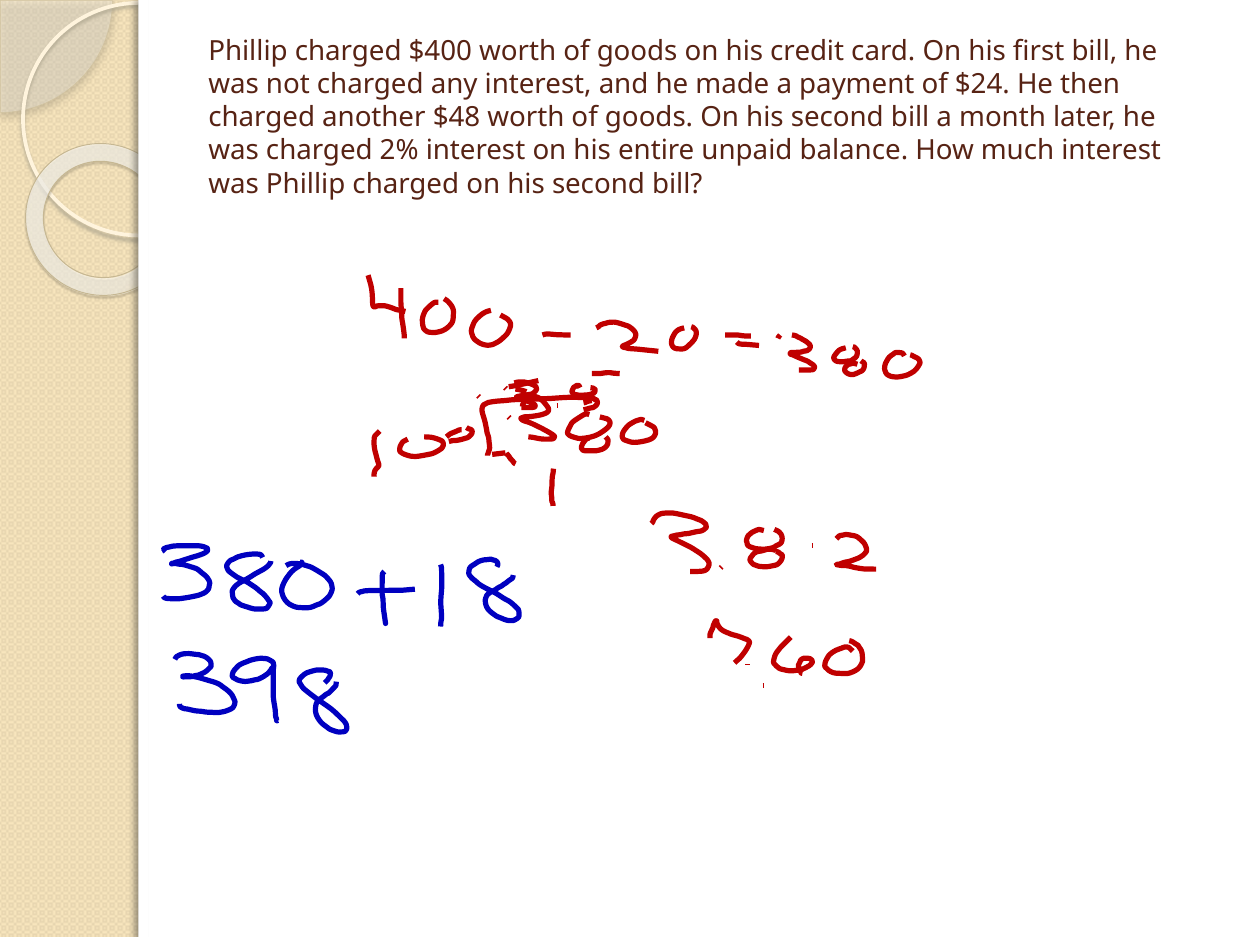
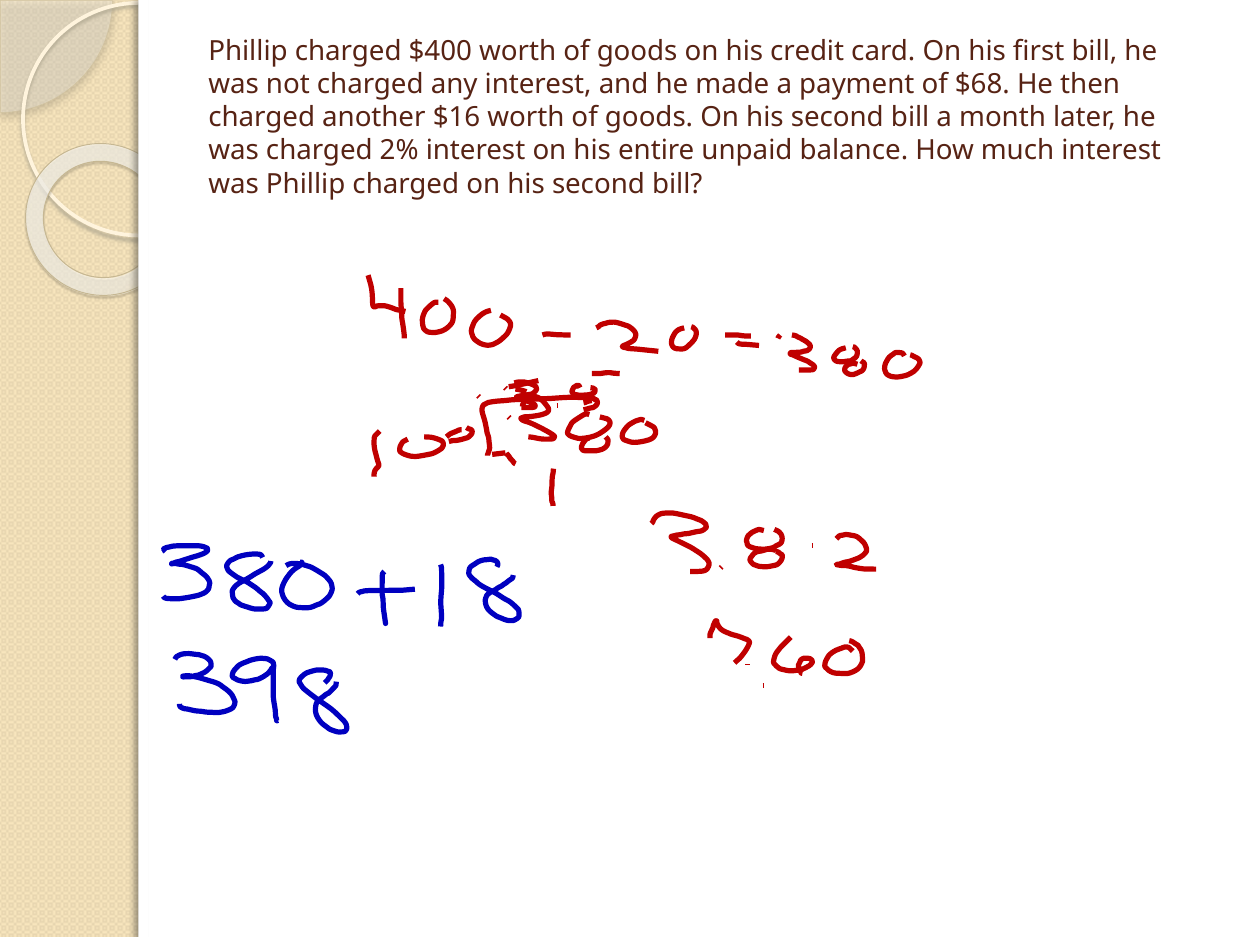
$24: $24 -> $68
$48: $48 -> $16
